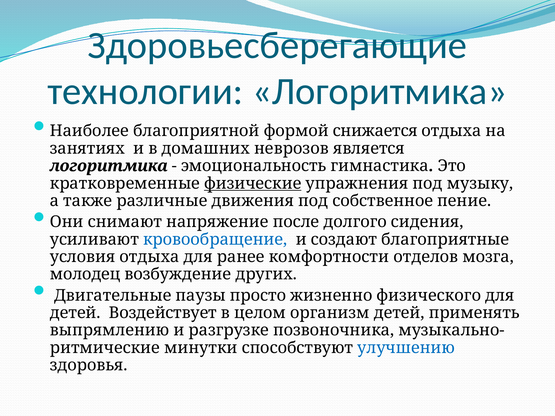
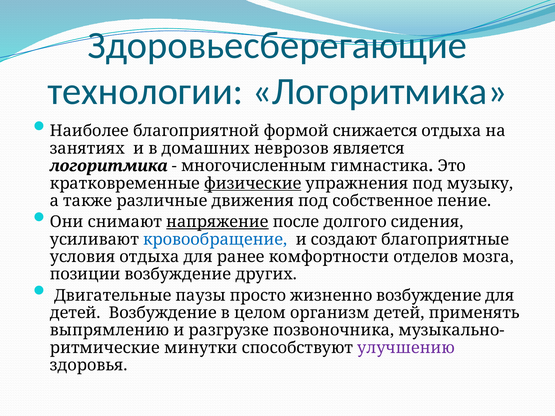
эмоциональность: эмоциональность -> многочисленным
напряжение underline: none -> present
молодец: молодец -> позиции
жизненно физического: физического -> возбуждение
детей Воздействует: Воздействует -> Возбуждение
улучшению colour: blue -> purple
